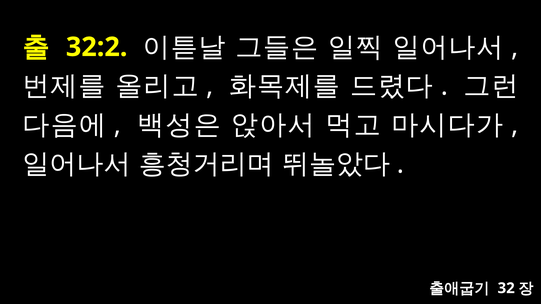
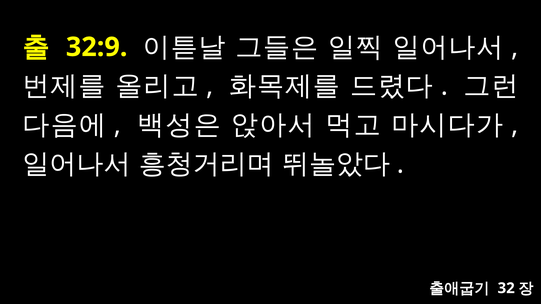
32:2: 32:2 -> 32:9
